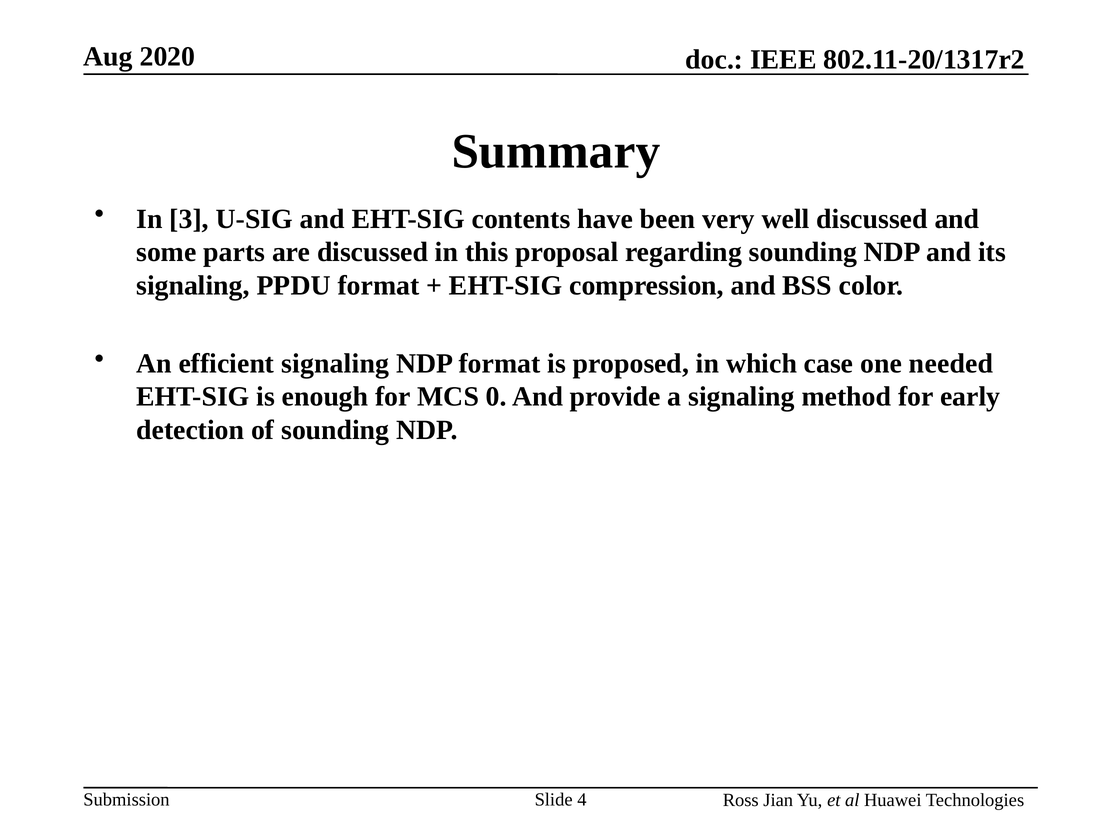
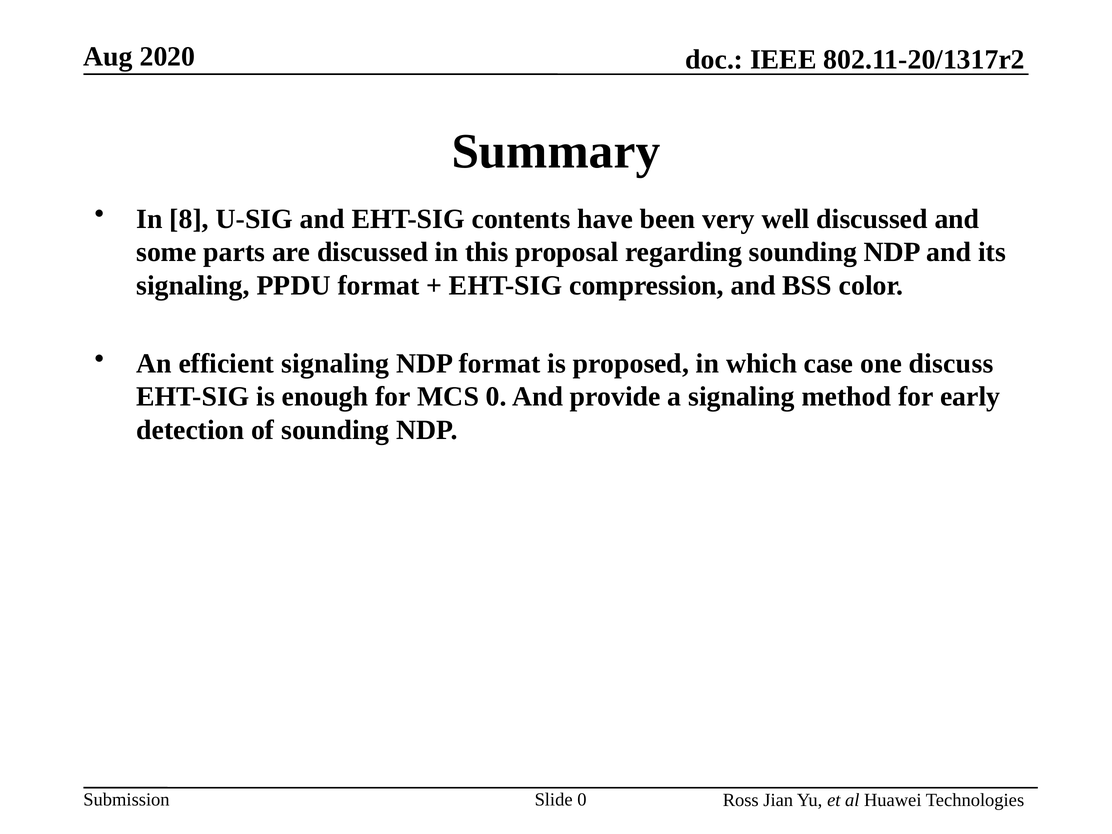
3: 3 -> 8
needed: needed -> discuss
Slide 4: 4 -> 0
